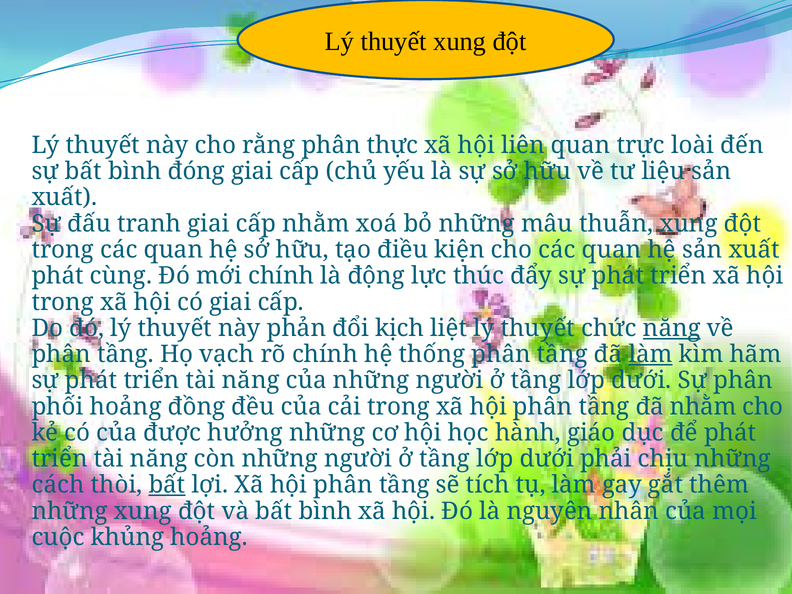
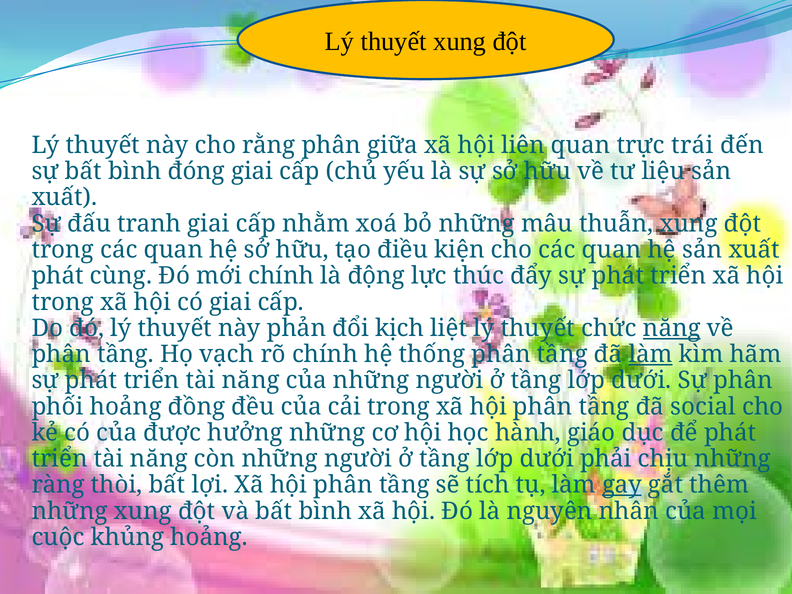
thực: thực -> giữa
loài: loài -> trái
đã nhằm: nhằm -> social
cách: cách -> ràng
bất at (167, 485) underline: present -> none
gay underline: none -> present
